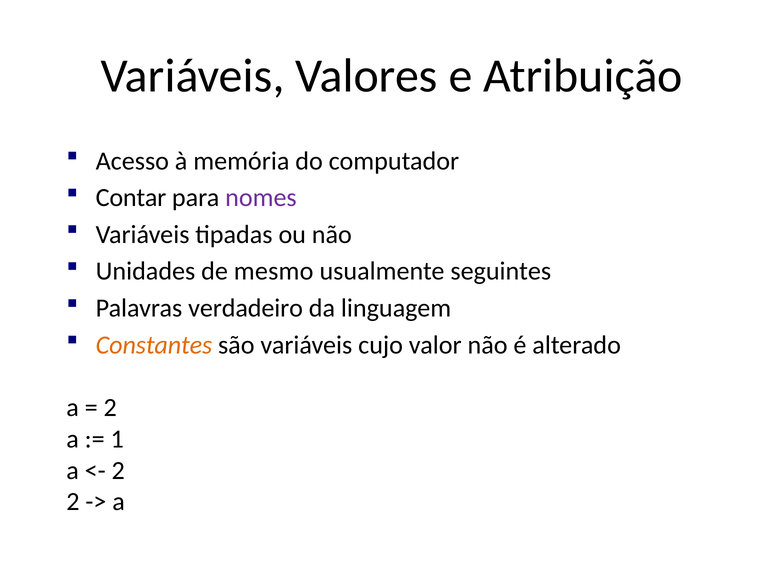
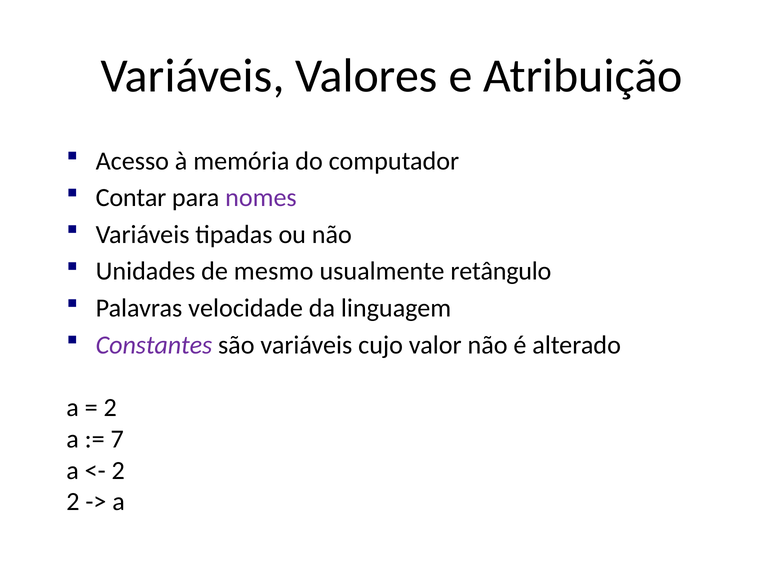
seguintes: seguintes -> retângulo
verdadeiro: verdadeiro -> velocidade
Constantes colour: orange -> purple
1: 1 -> 7
